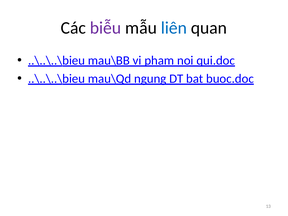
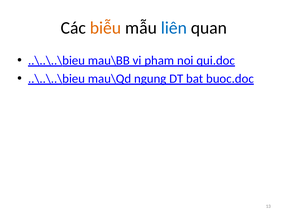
biễu colour: purple -> orange
